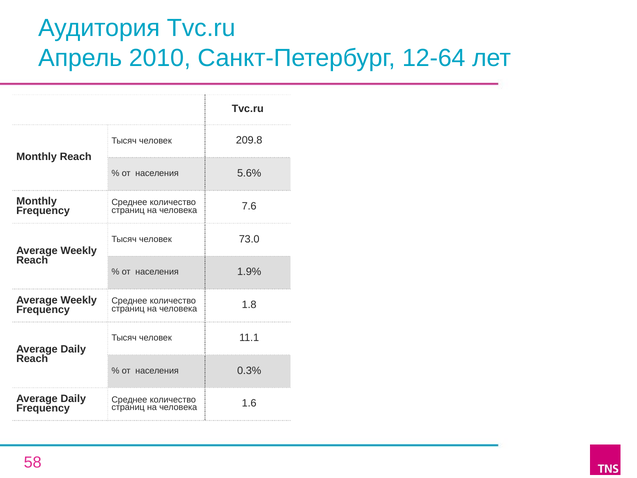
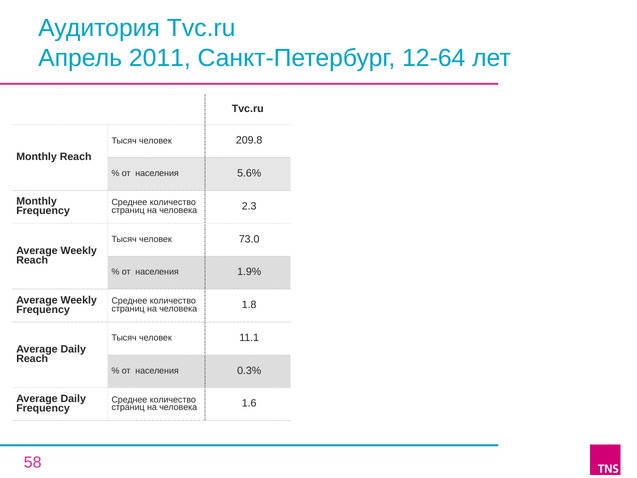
2010: 2010 -> 2011
7.6: 7.6 -> 2.3
